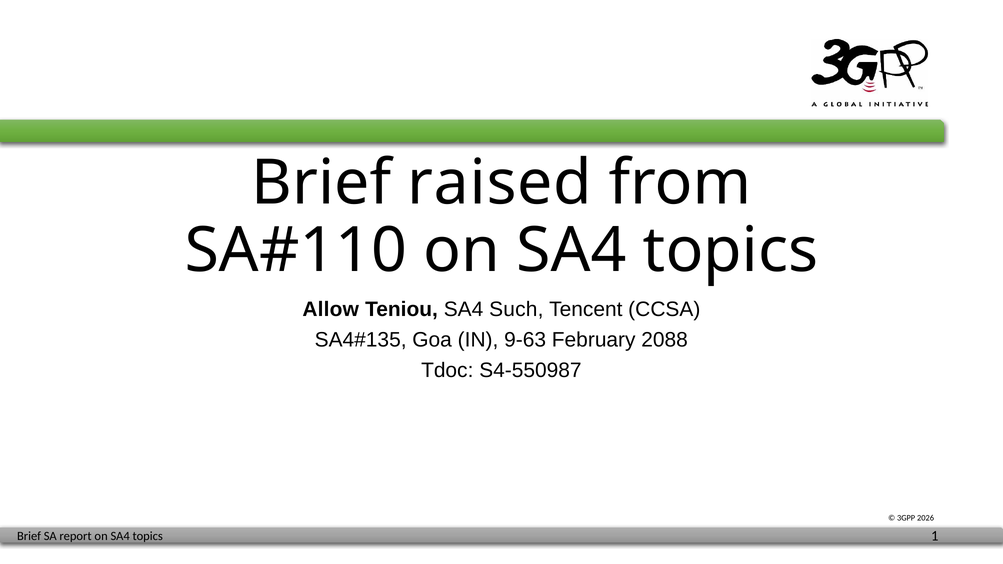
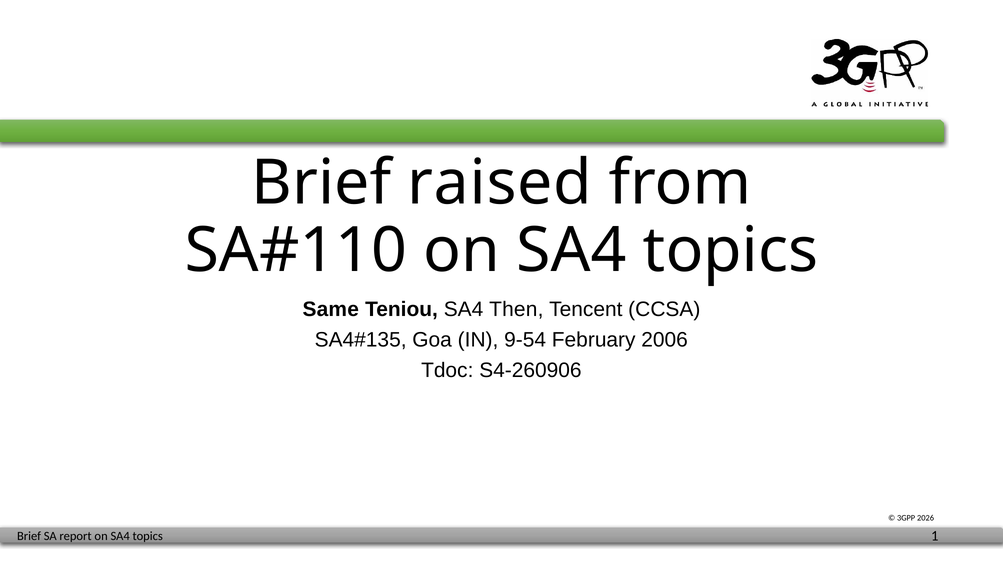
Allow: Allow -> Same
Such: Such -> Then
9-63: 9-63 -> 9-54
2088: 2088 -> 2006
S4-550987: S4-550987 -> S4-260906
